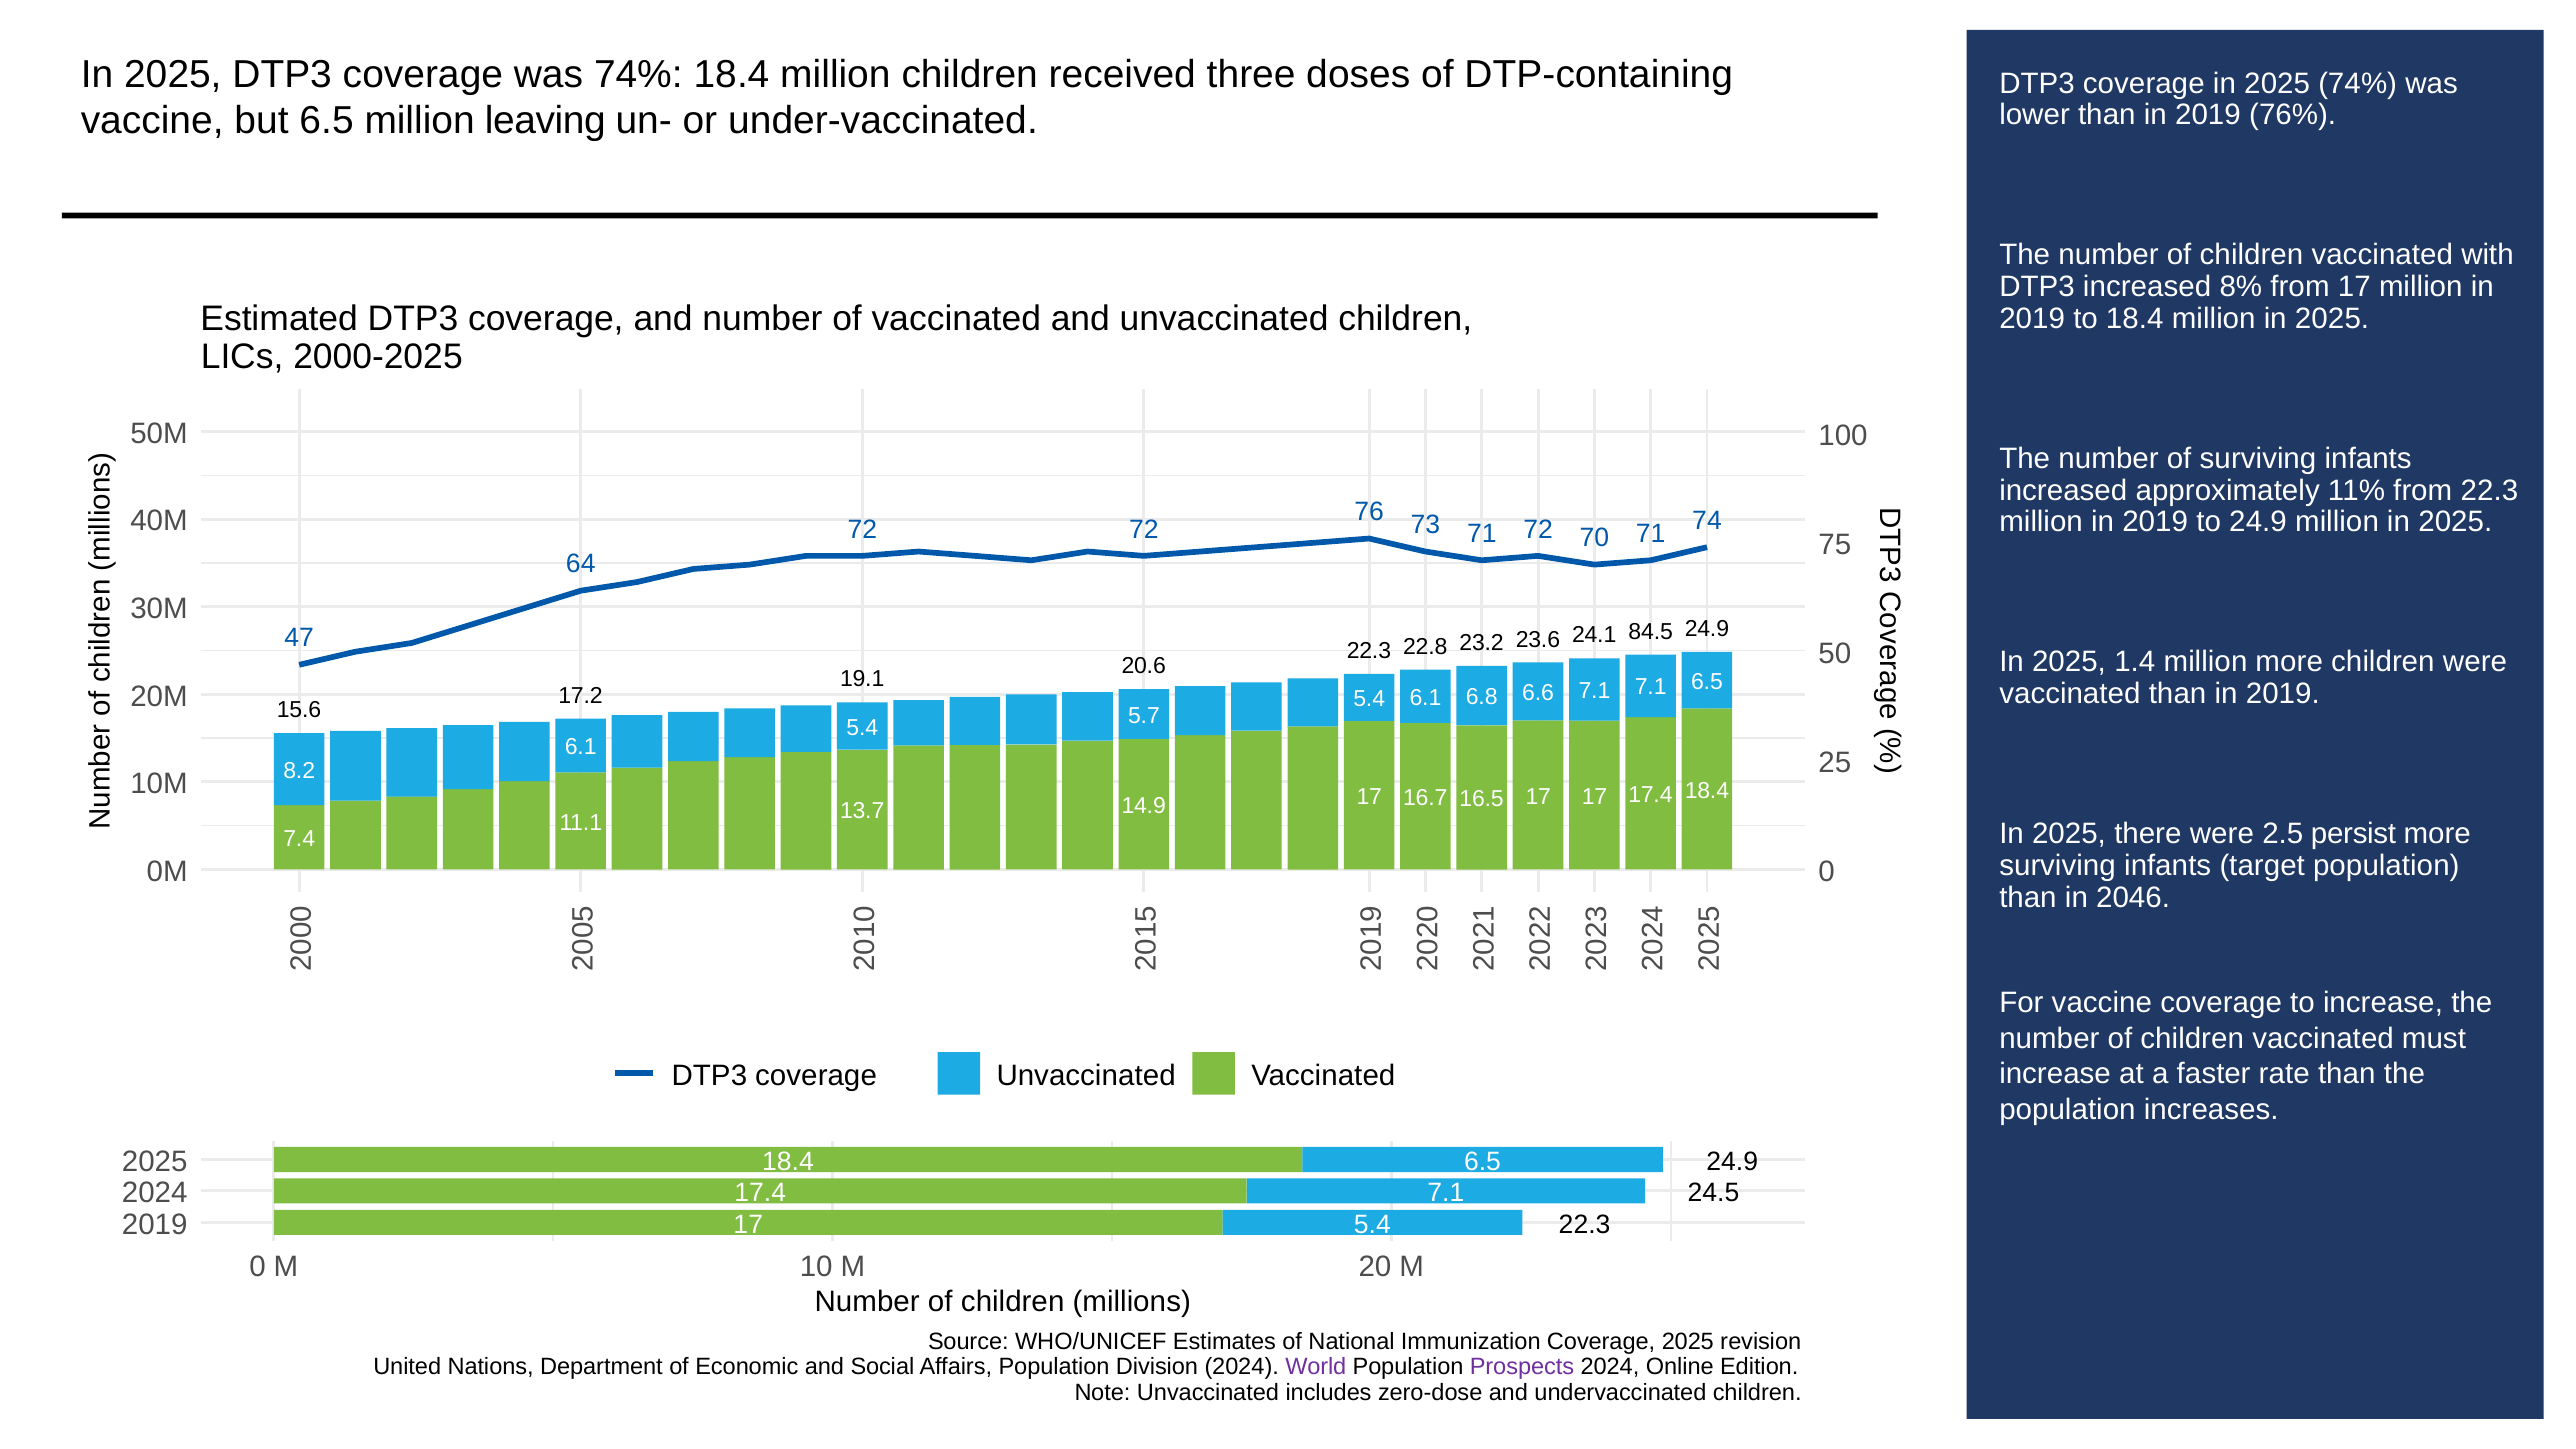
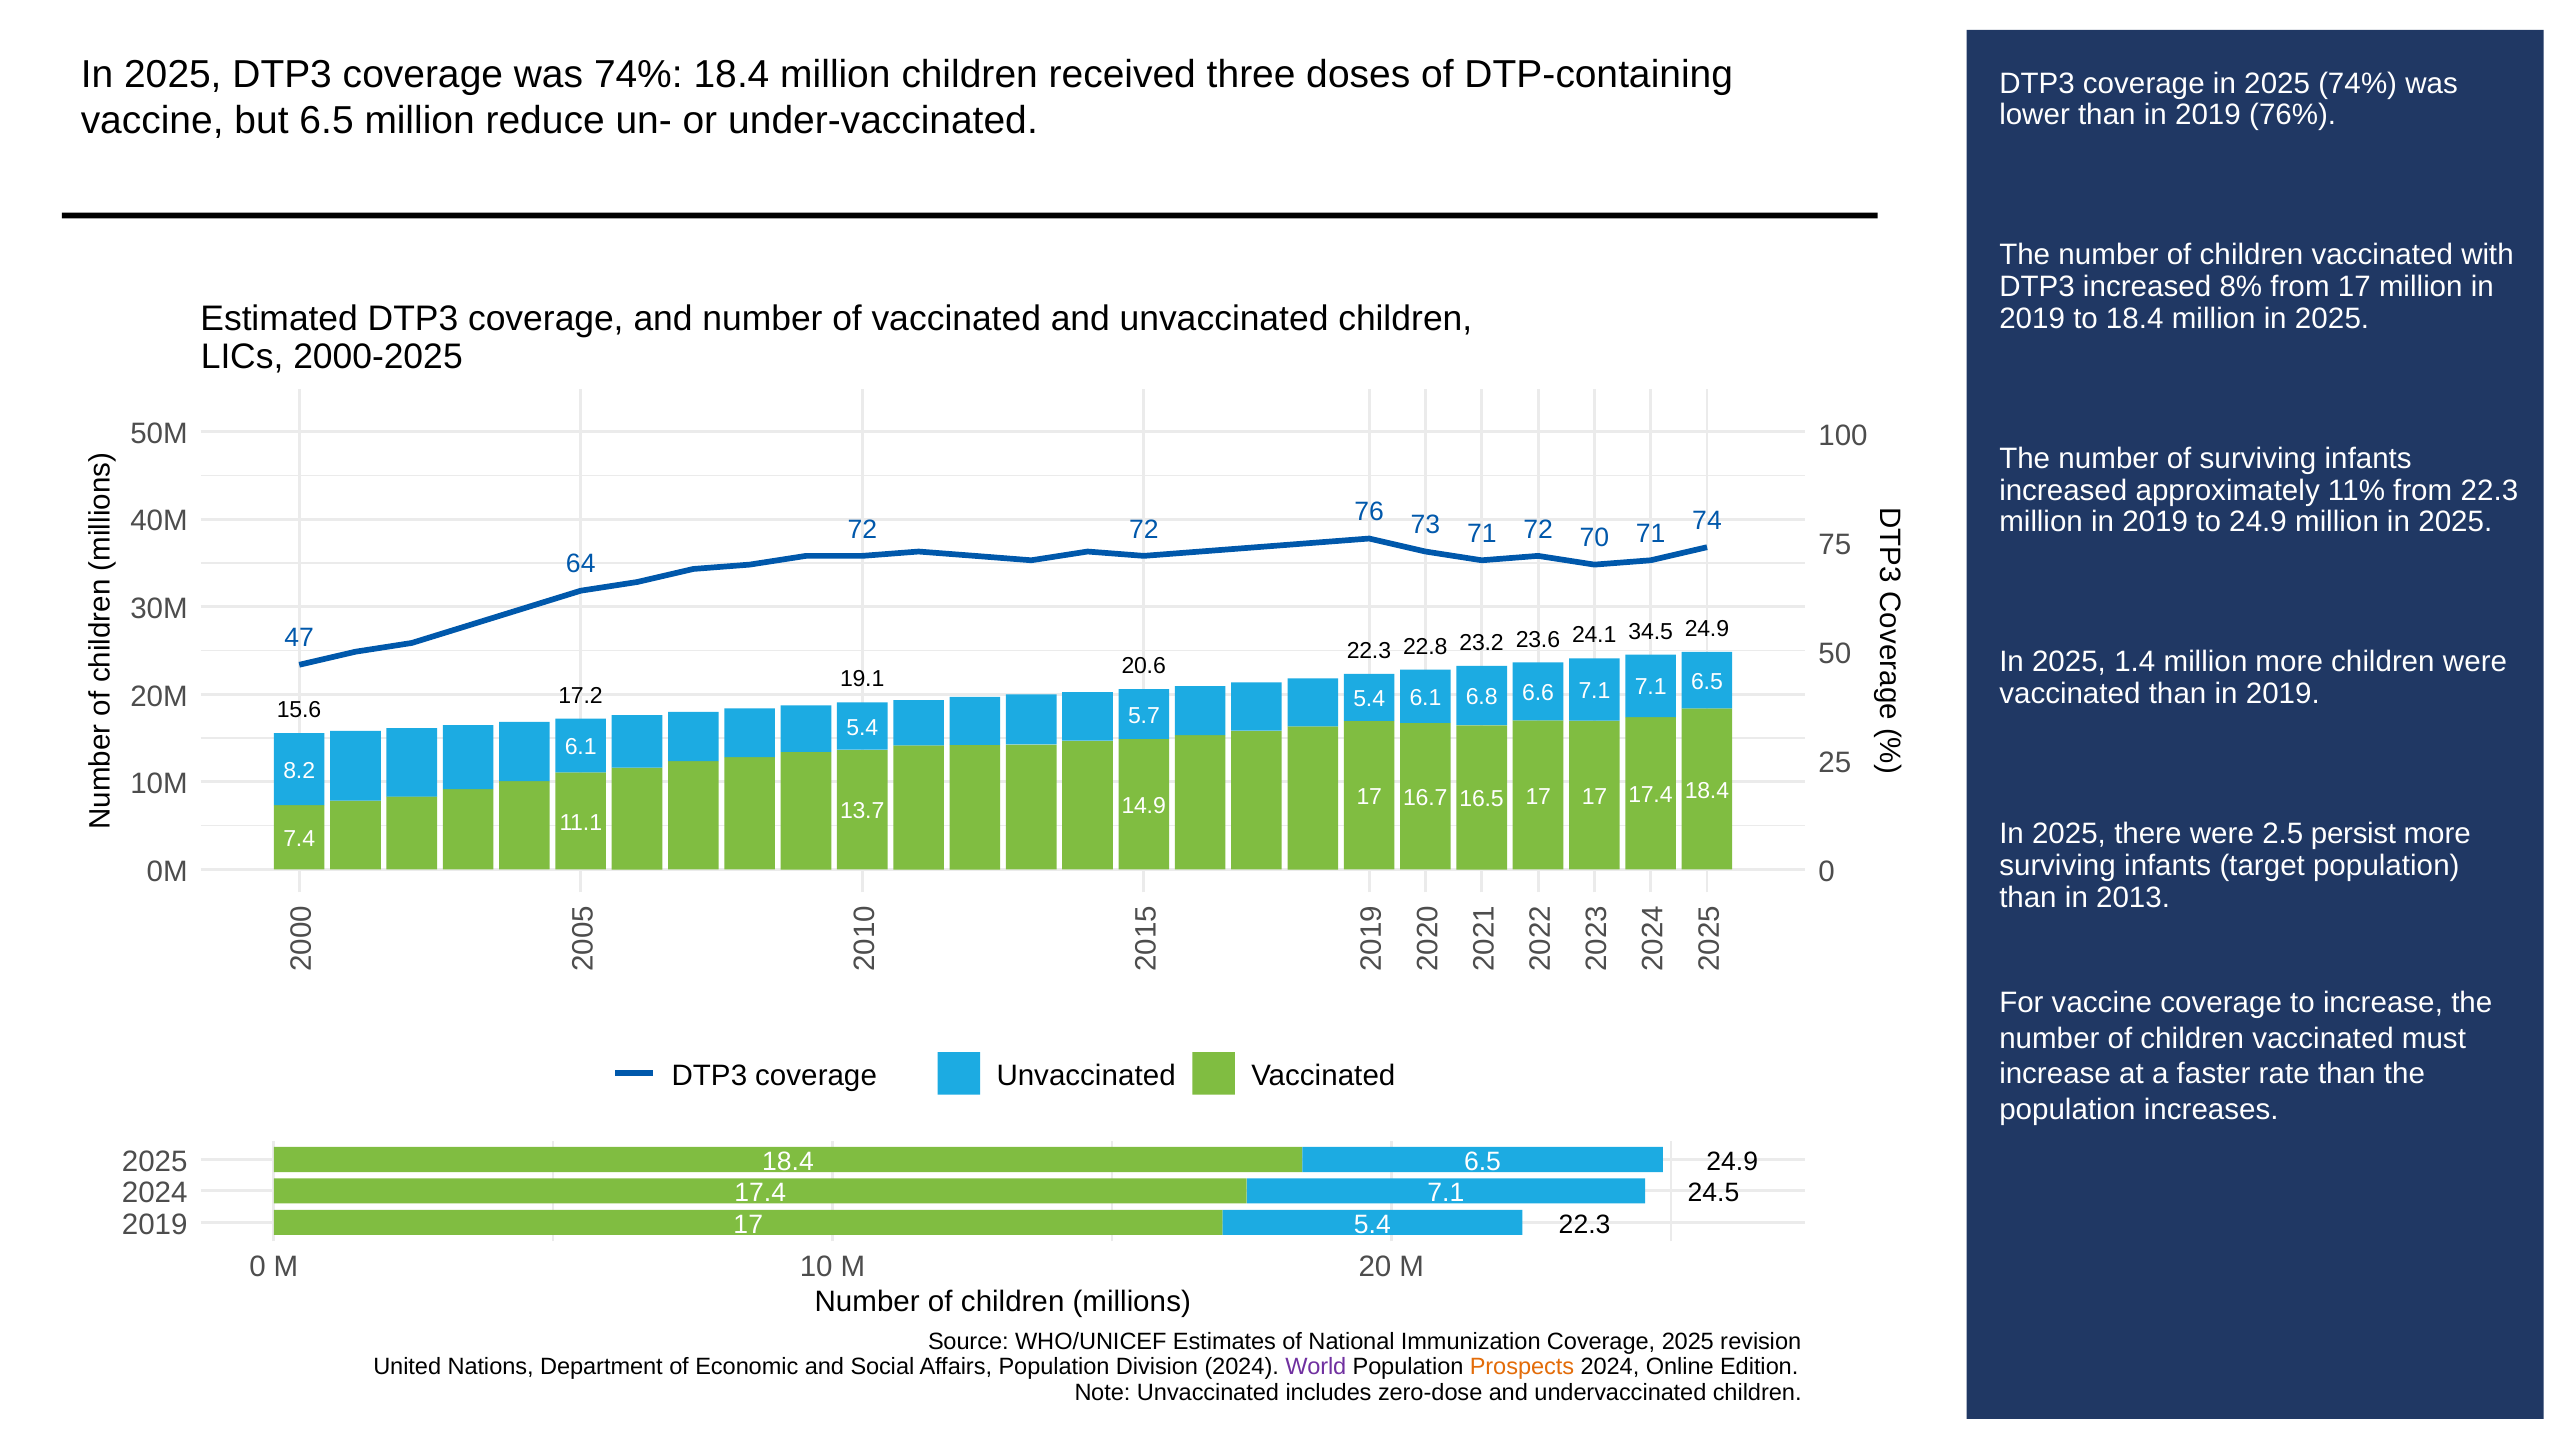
leaving: leaving -> reduce
84.5: 84.5 -> 34.5
2046: 2046 -> 2013
Prospects colour: purple -> orange
